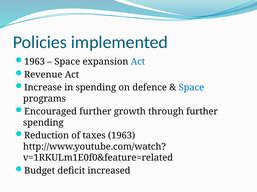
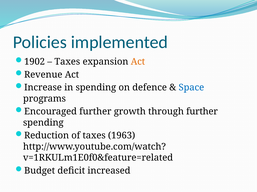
1963 at (35, 62): 1963 -> 1902
Space at (67, 62): Space -> Taxes
Act at (138, 62) colour: blue -> orange
